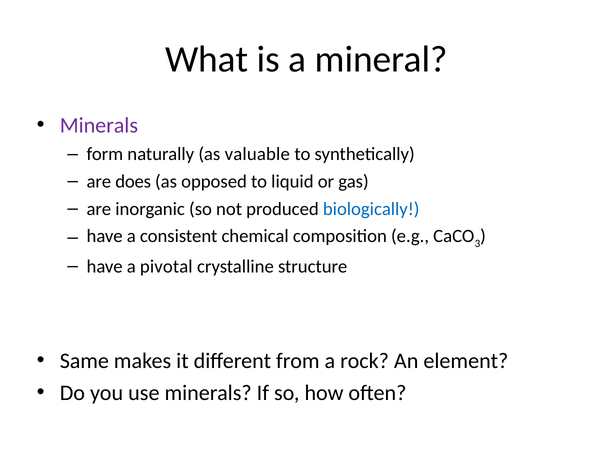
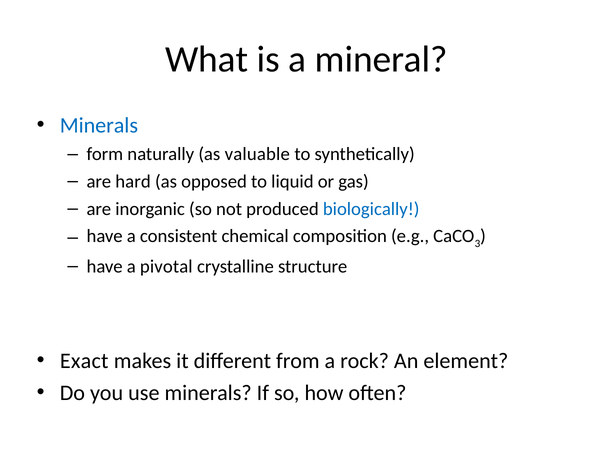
Minerals at (99, 125) colour: purple -> blue
does: does -> hard
Same: Same -> Exact
